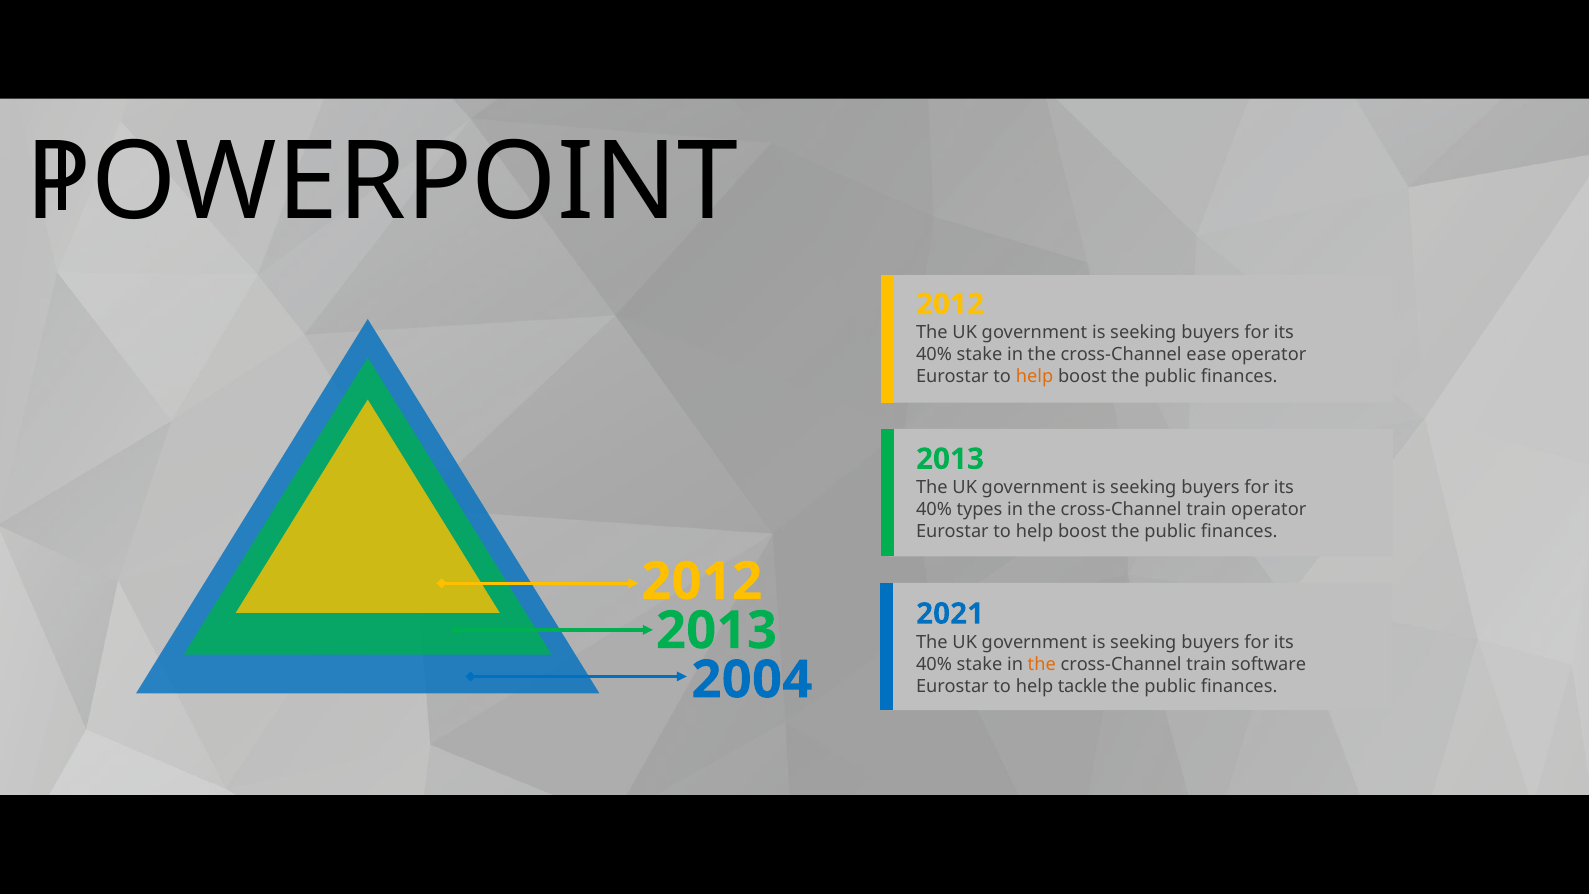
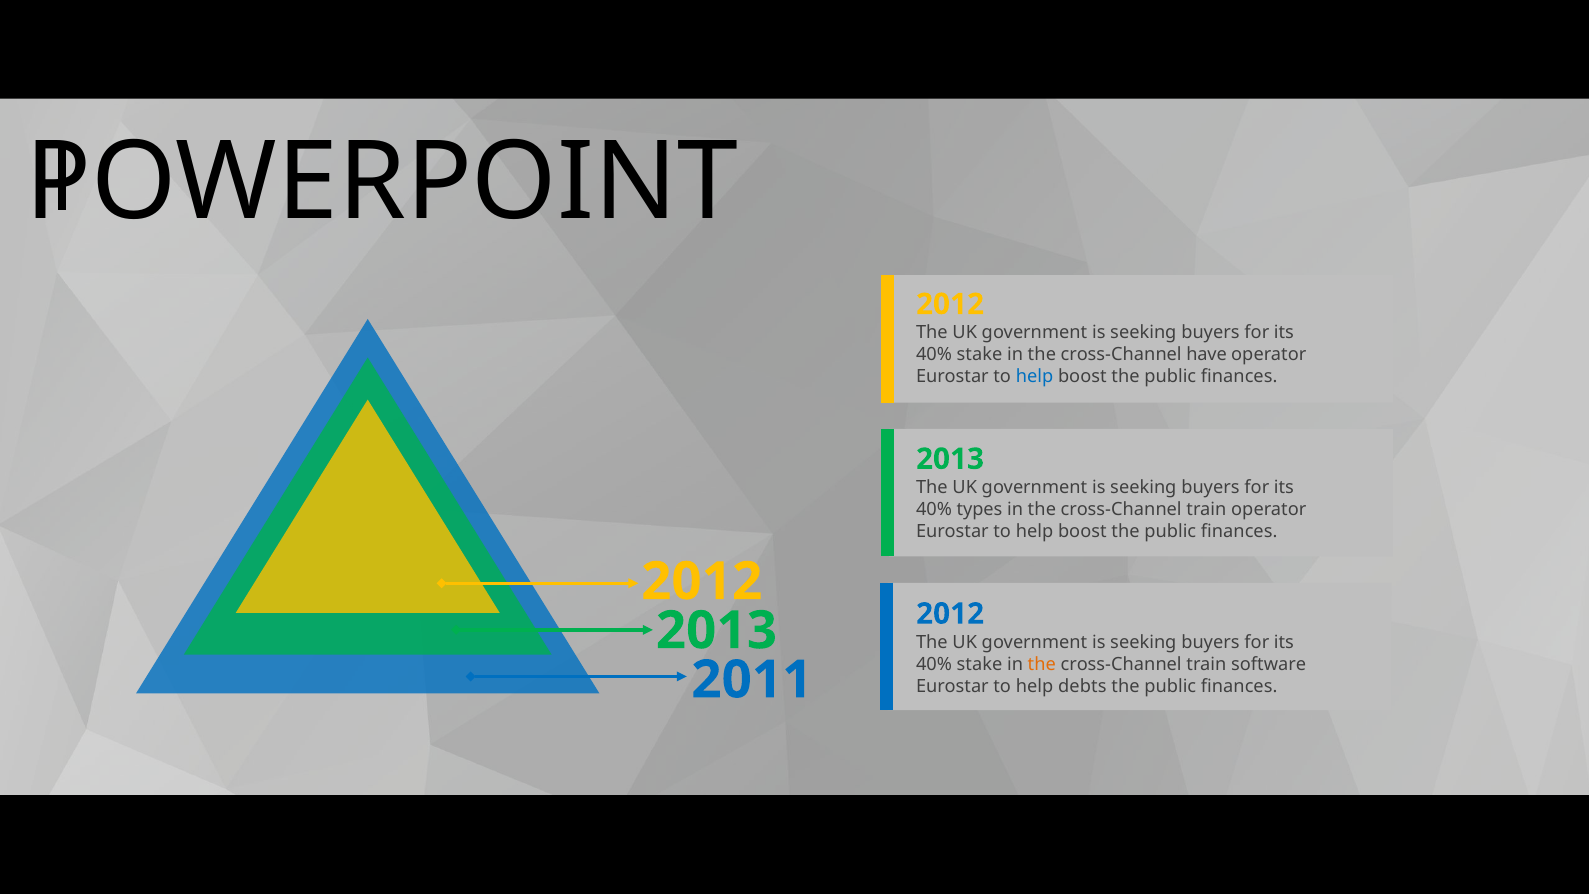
ease: ease -> have
help at (1035, 376) colour: orange -> blue
2021 at (950, 614): 2021 -> 2012
2004: 2004 -> 2011
tackle: tackle -> debts
